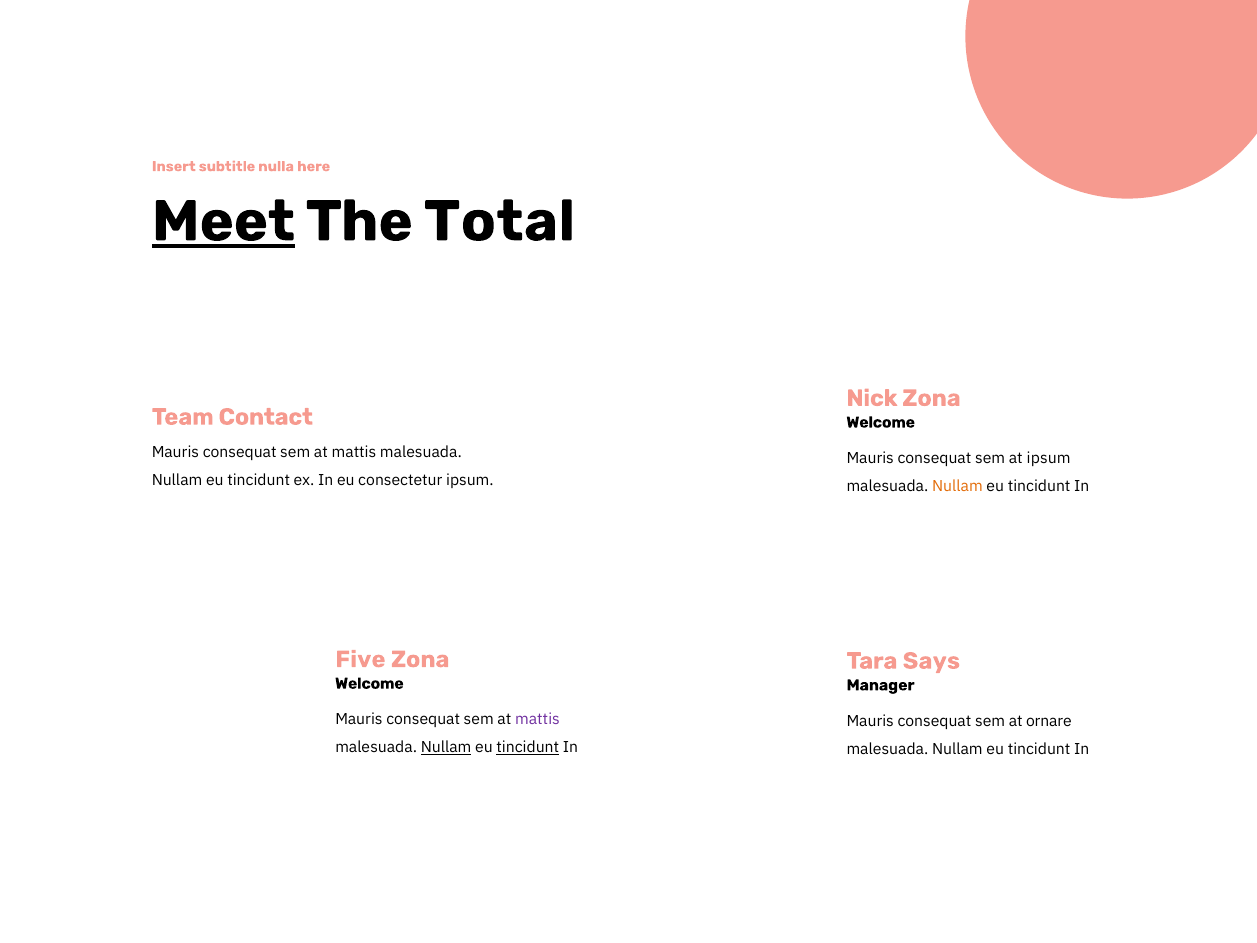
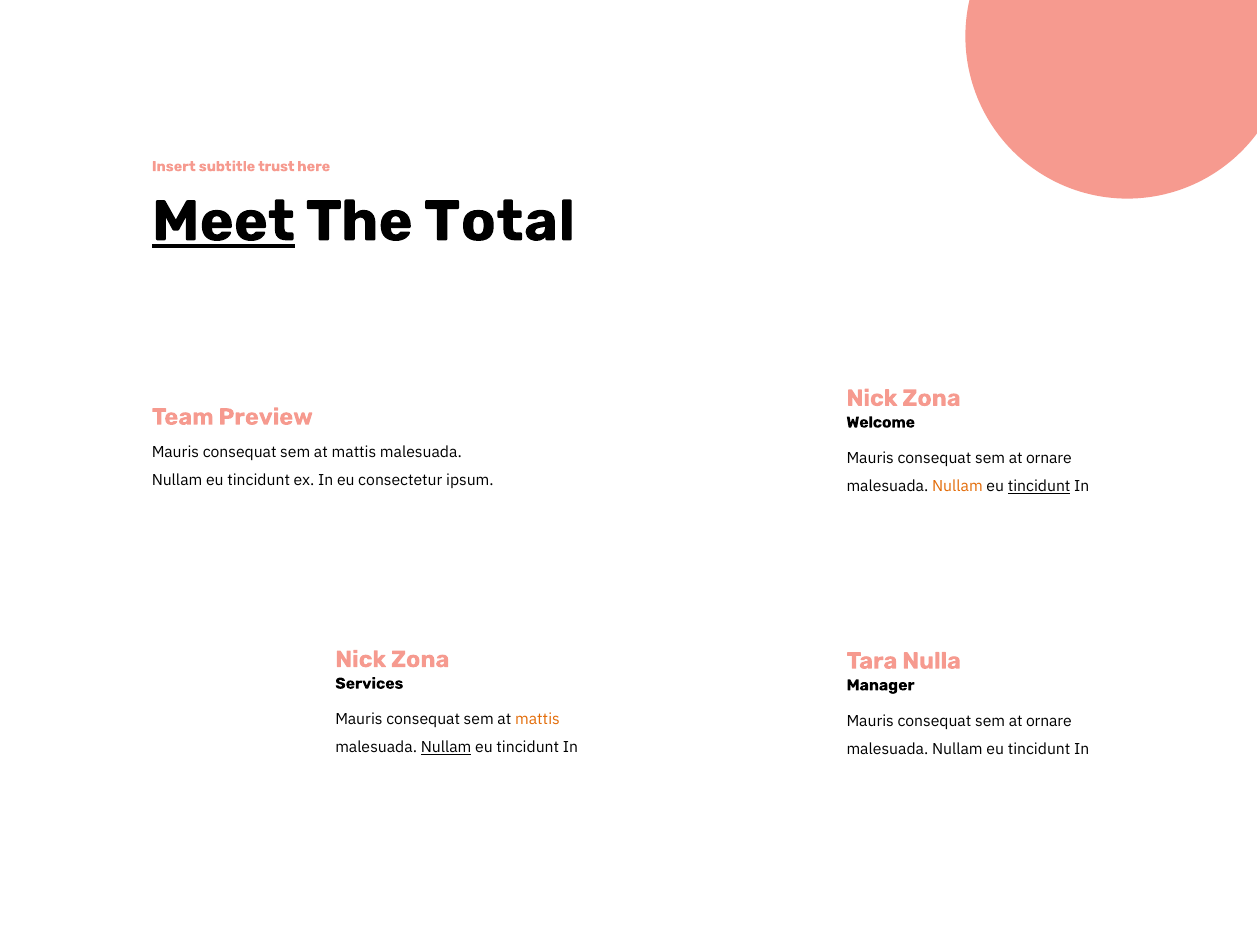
nulla: nulla -> trust
Contact: Contact -> Preview
ipsum at (1049, 458): ipsum -> ornare
tincidunt at (1039, 486) underline: none -> present
Five at (361, 659): Five -> Nick
Says: Says -> Nulla
Welcome at (369, 683): Welcome -> Services
mattis at (537, 719) colour: purple -> orange
tincidunt at (528, 747) underline: present -> none
